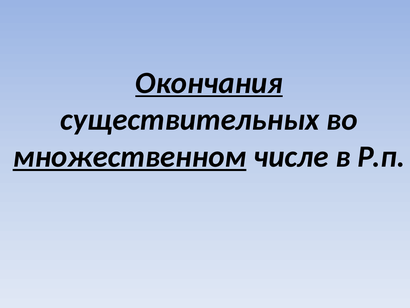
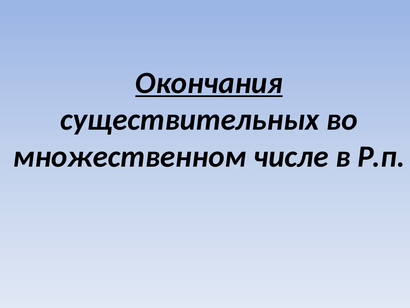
множественном underline: present -> none
